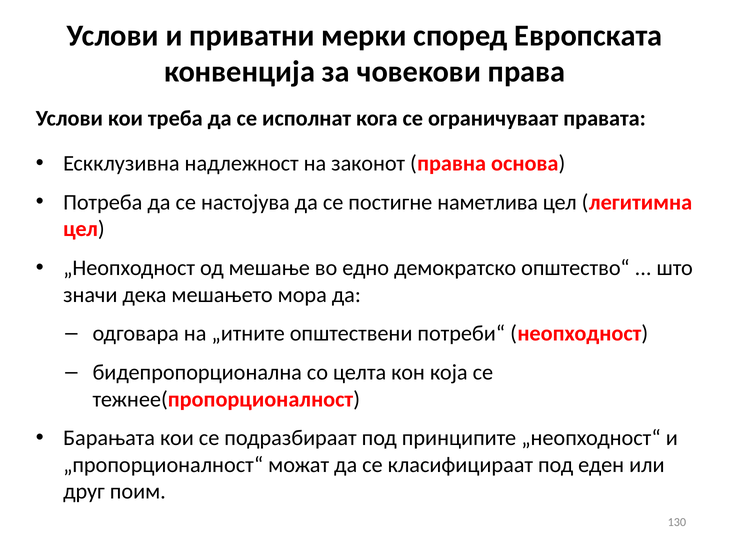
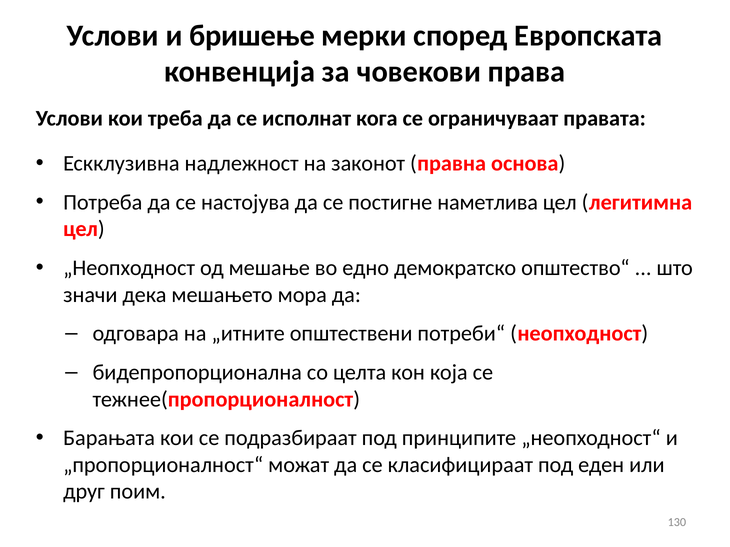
приватни: приватни -> бришење
